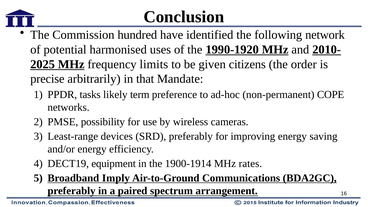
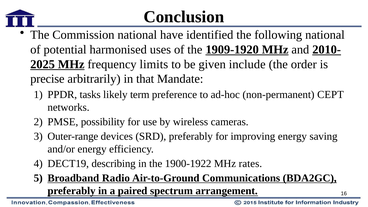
Commission hundred: hundred -> national
following network: network -> national
1990-1920: 1990-1920 -> 1909-1920
citizens: citizens -> include
COPE: COPE -> CEPT
Least-range: Least-range -> Outer-range
equipment: equipment -> describing
1900-1914: 1900-1914 -> 1900-1922
Imply: Imply -> Radio
